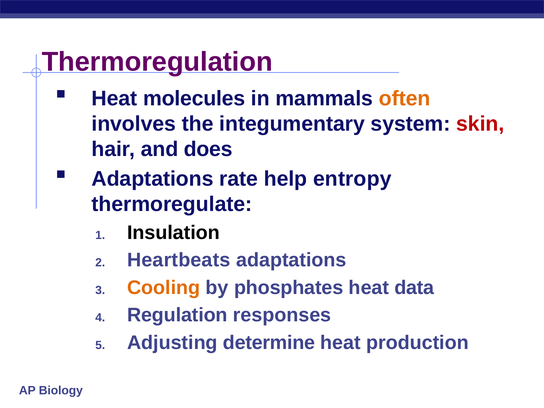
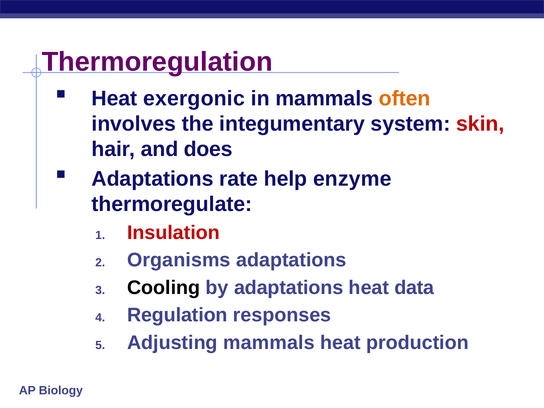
molecules: molecules -> exergonic
entropy: entropy -> enzyme
Insulation colour: black -> red
Heartbeats: Heartbeats -> Organisms
Cooling colour: orange -> black
by phosphates: phosphates -> adaptations
Adjusting determine: determine -> mammals
